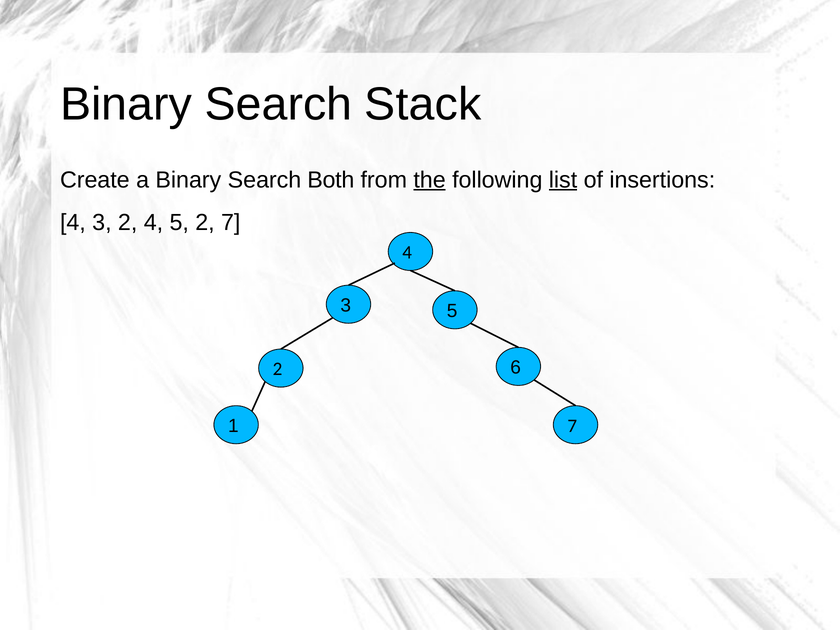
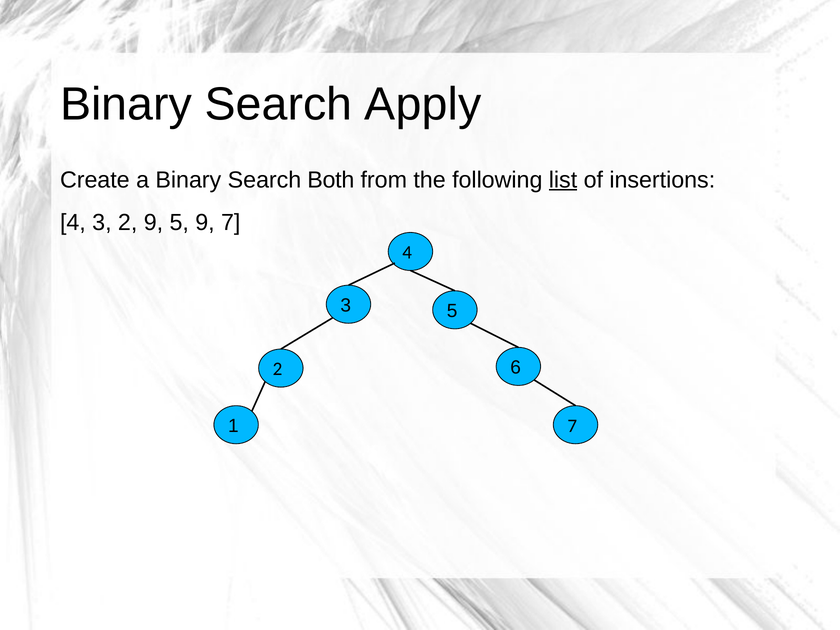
Stack: Stack -> Apply
the underline: present -> none
2 4: 4 -> 9
5 2: 2 -> 9
